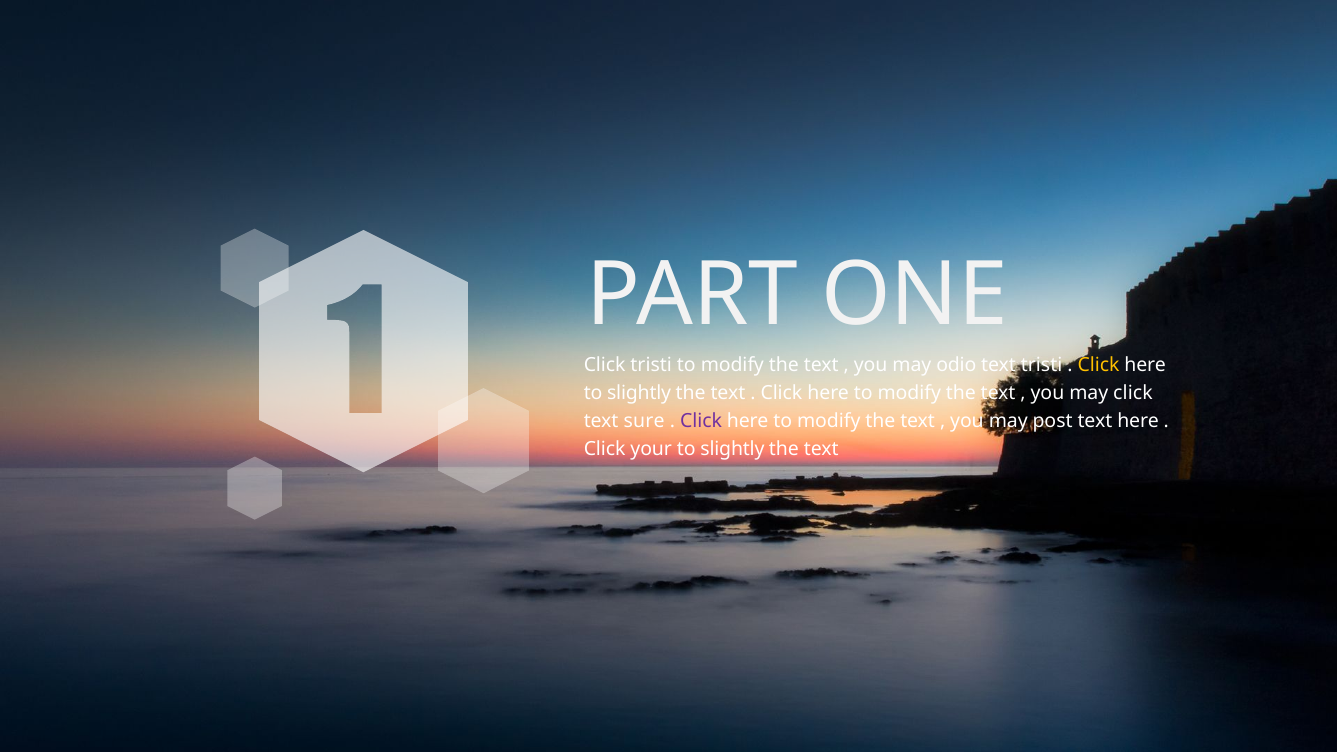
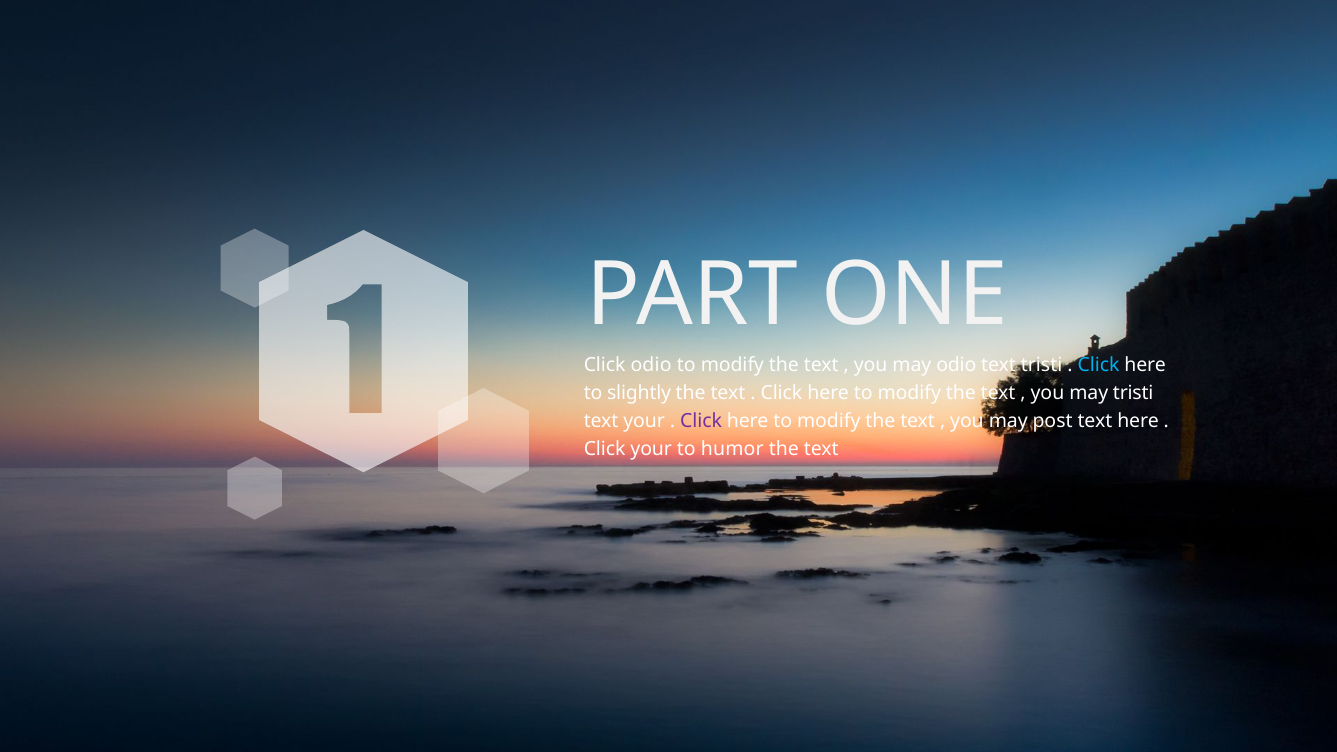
Click tristi: tristi -> odio
Click at (1099, 365) colour: yellow -> light blue
may click: click -> tristi
text sure: sure -> your
slightly at (732, 449): slightly -> humor
